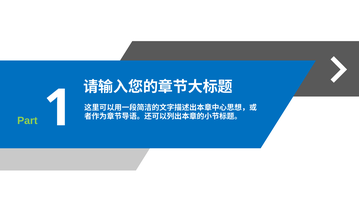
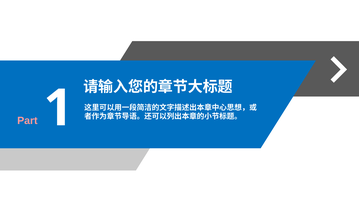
Part colour: light green -> pink
